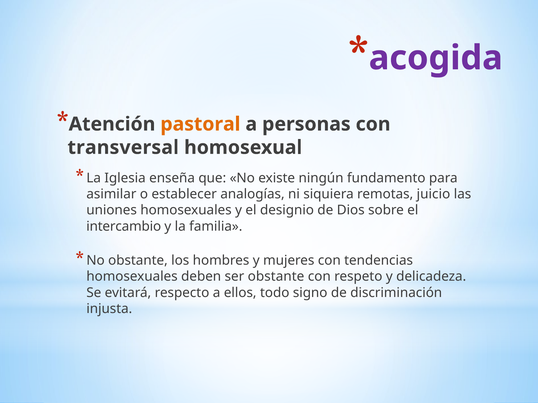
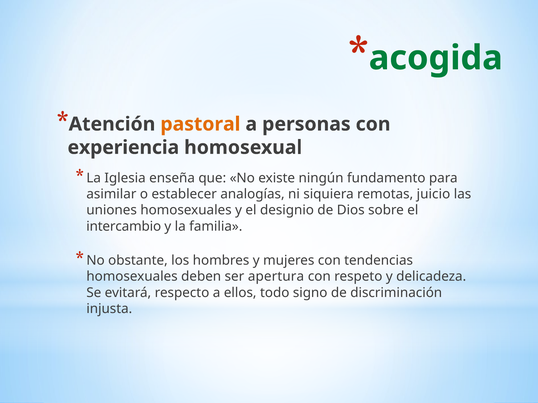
acogida colour: purple -> green
transversal: transversal -> experiencia
ser obstante: obstante -> apertura
